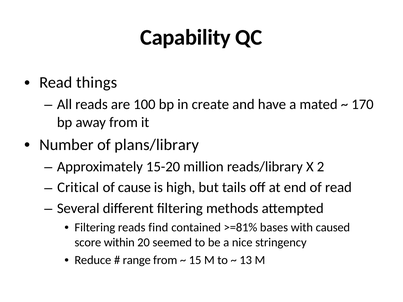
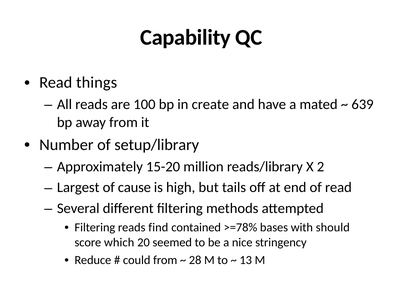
170: 170 -> 639
plans/library: plans/library -> setup/library
Critical: Critical -> Largest
>=81%: >=81% -> >=78%
caused: caused -> should
within: within -> which
range: range -> could
15: 15 -> 28
